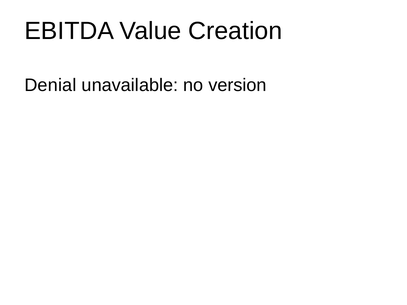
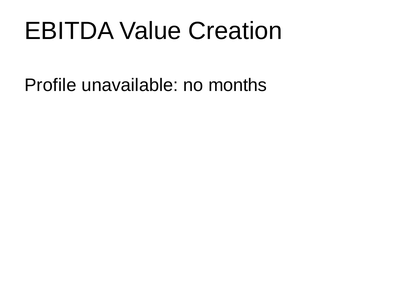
Denial: Denial -> Profile
version: version -> months
